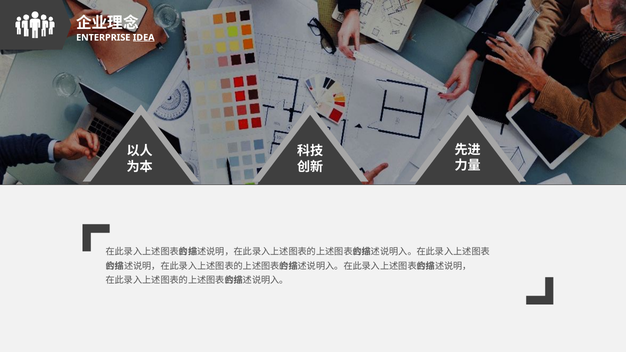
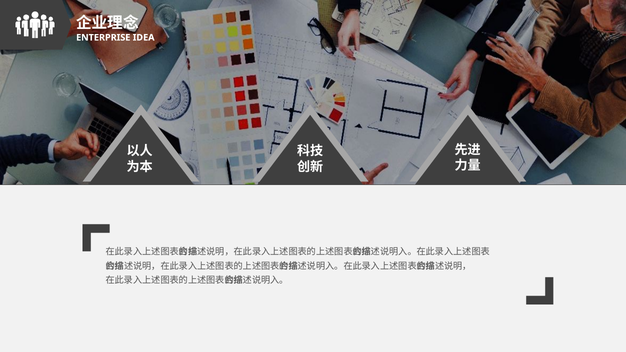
IDEA underline: present -> none
